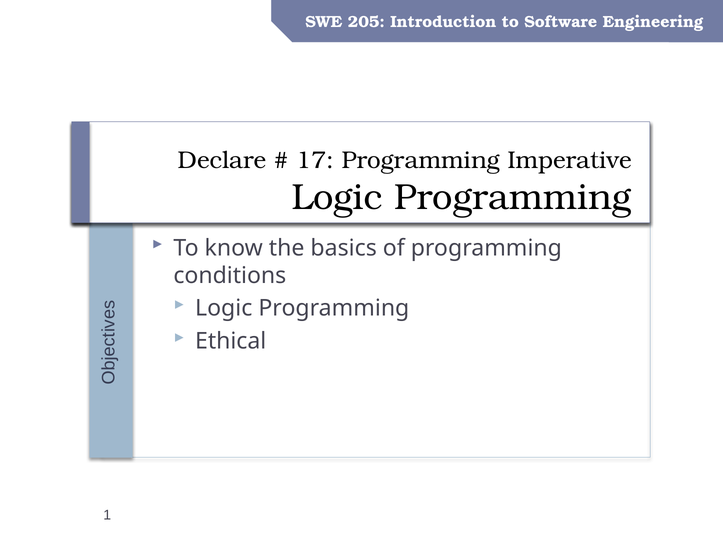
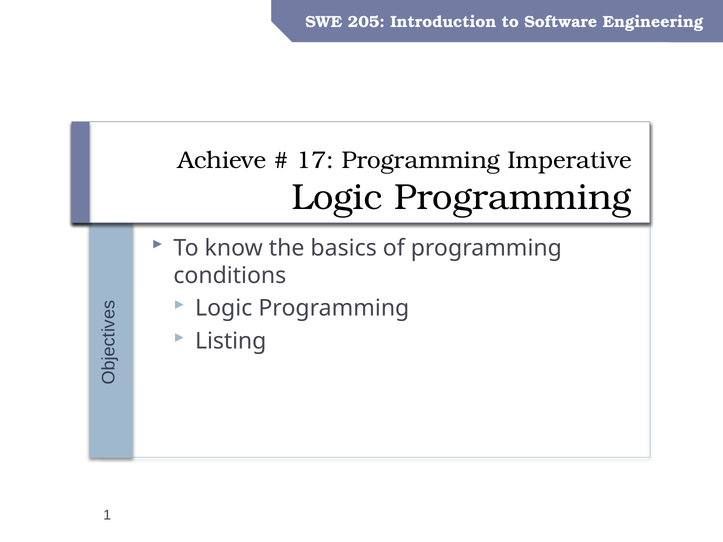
Declare: Declare -> Achieve
Ethical: Ethical -> Listing
